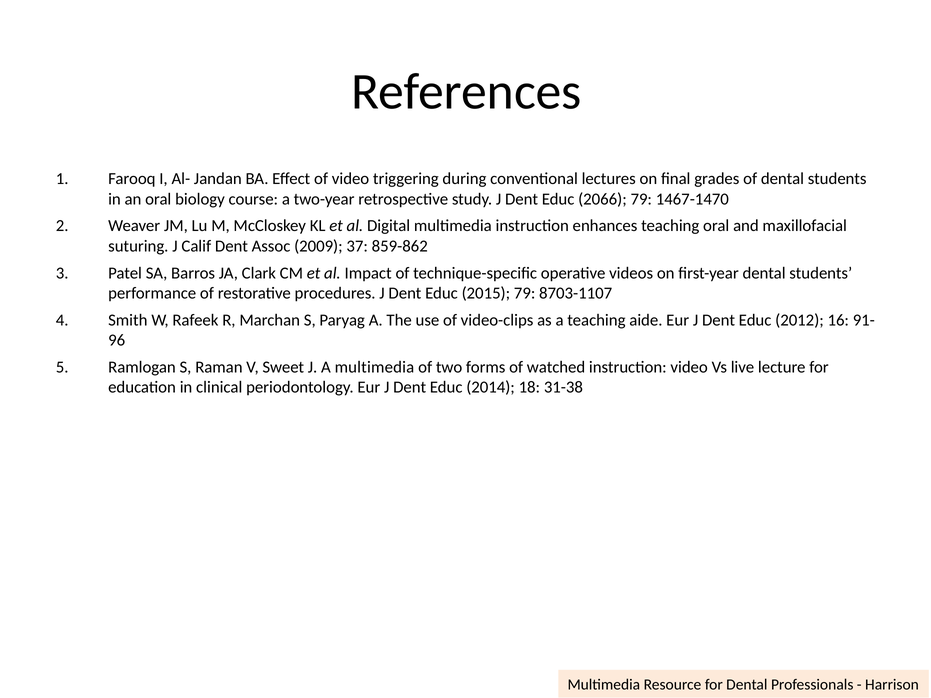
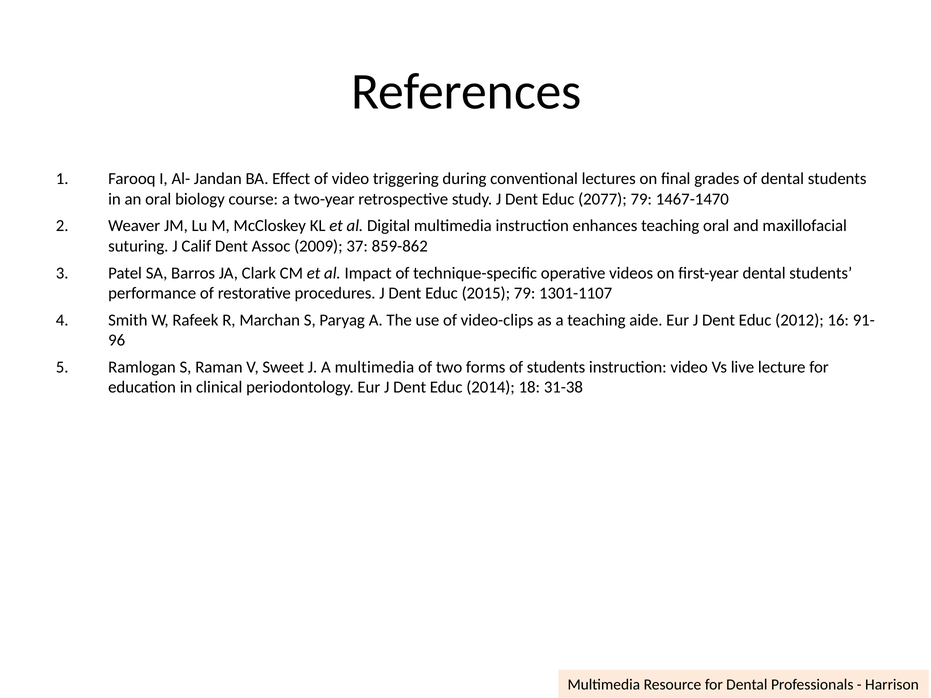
2066: 2066 -> 2077
8703-1107: 8703-1107 -> 1301-1107
of watched: watched -> students
